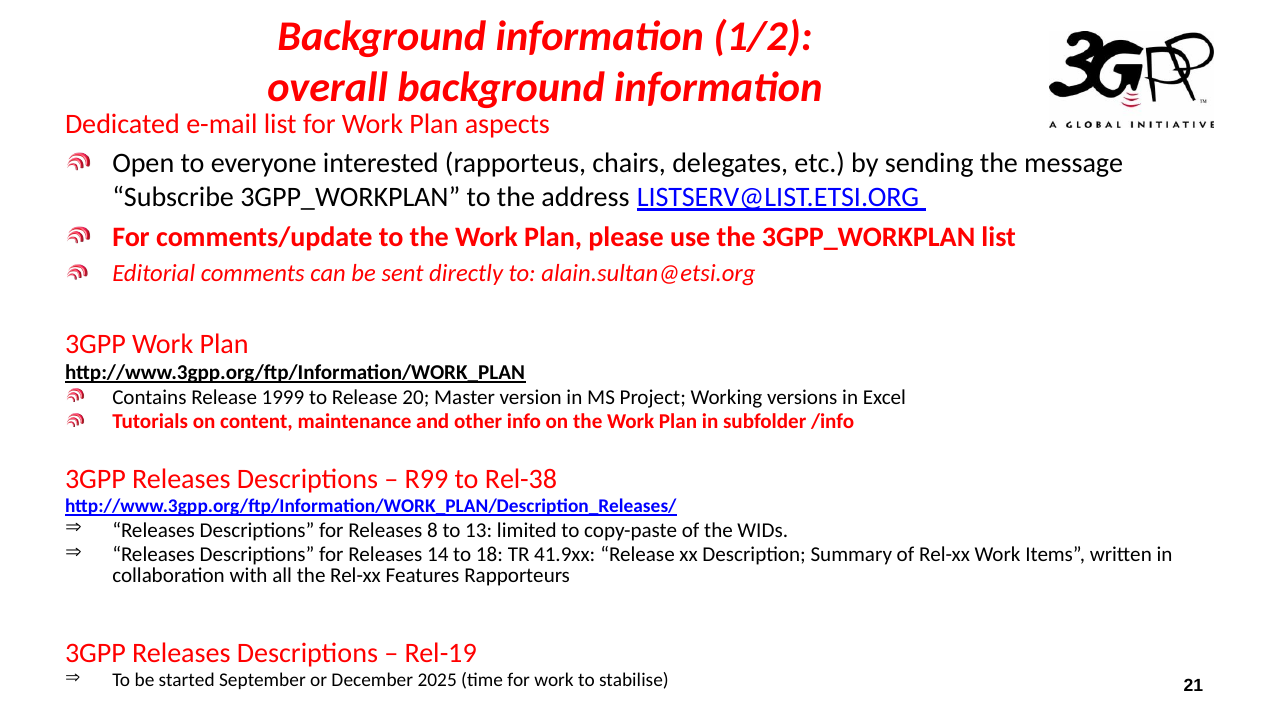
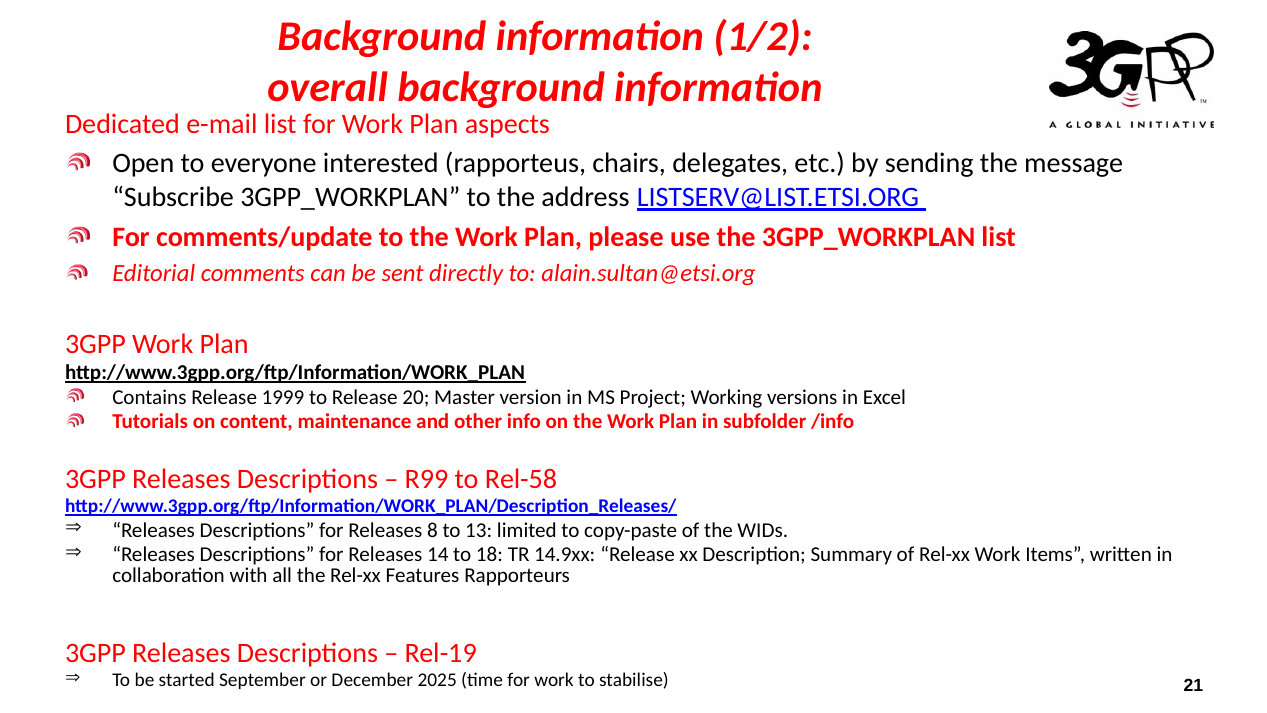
Rel-38: Rel-38 -> Rel-58
41.9xx: 41.9xx -> 14.9xx
